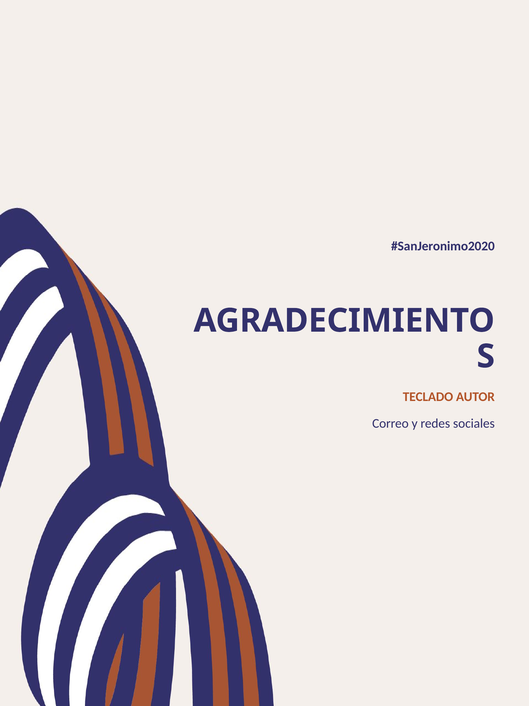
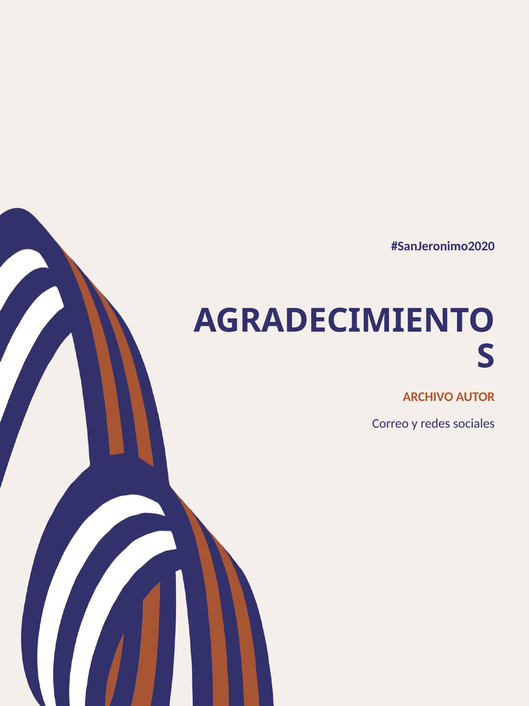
TECLADO: TECLADO -> ARCHIVO
